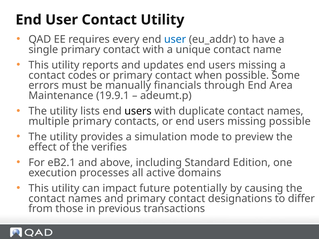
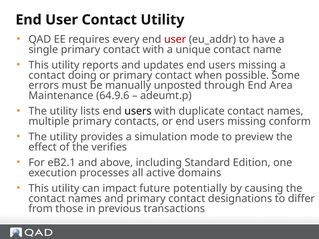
user at (175, 39) colour: blue -> red
codes: codes -> doing
financials: financials -> unposted
19.9.1: 19.9.1 -> 64.9.6
missing possible: possible -> conform
